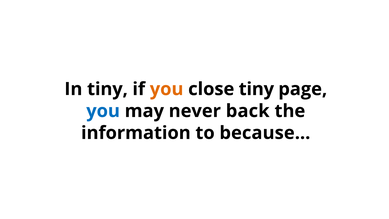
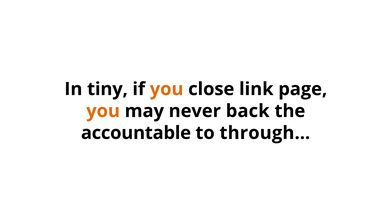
close tiny: tiny -> link
you at (103, 111) colour: blue -> orange
information: information -> accountable
because…: because… -> through…
